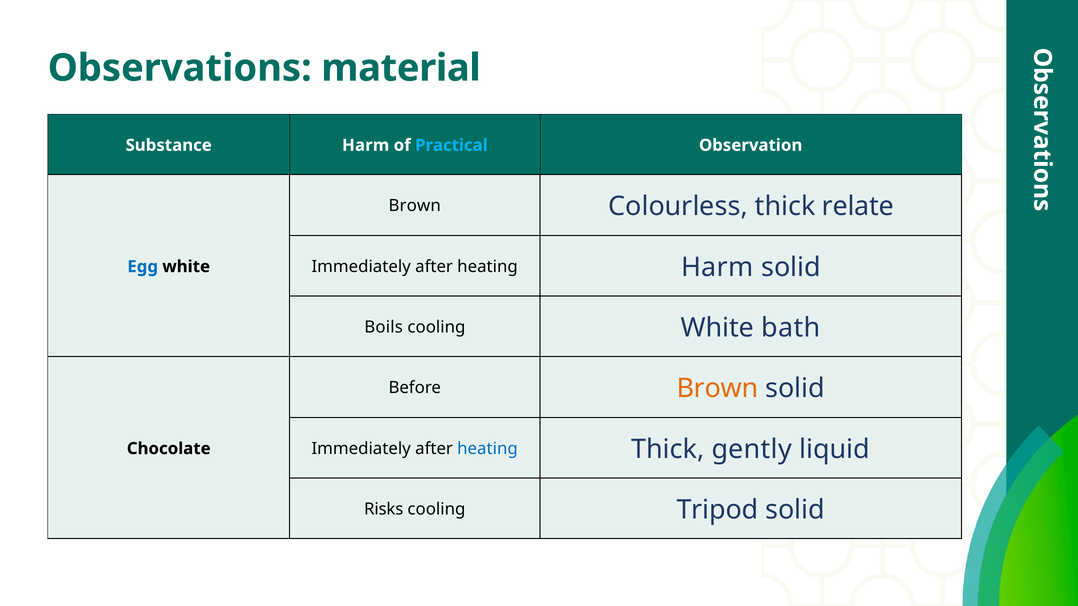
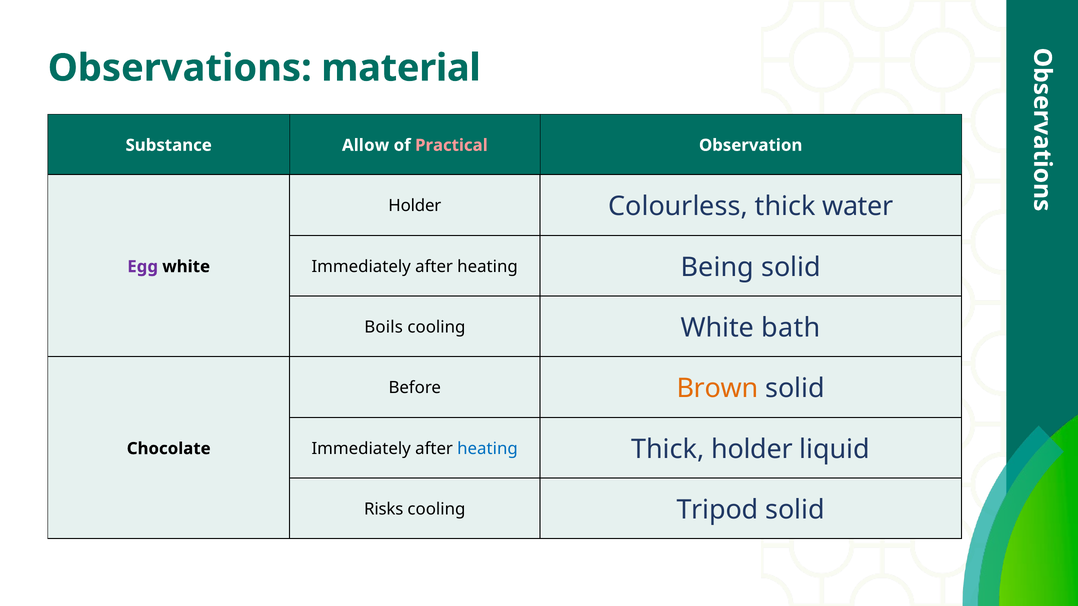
Substance Harm: Harm -> Allow
Practical colour: light blue -> pink
Brown at (415, 206): Brown -> Holder
relate: relate -> water
heating Harm: Harm -> Being
Egg colour: blue -> purple
Thick gently: gently -> holder
